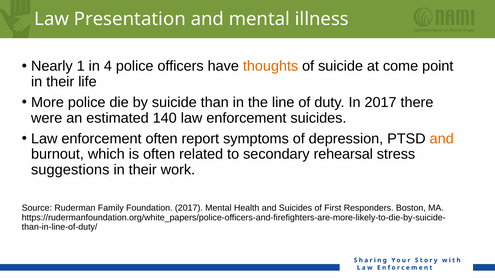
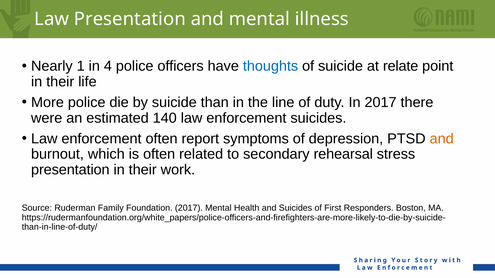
thoughts colour: orange -> blue
come: come -> relate
suggestions at (70, 170): suggestions -> presentation
